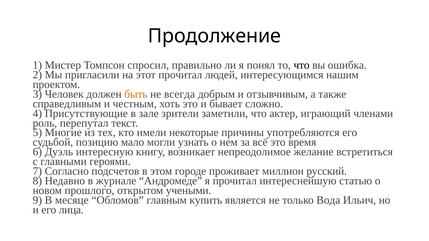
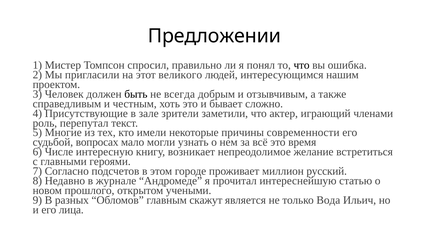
Продолжение: Продолжение -> Предложении
этот прочитал: прочитал -> великого
быть colour: orange -> black
употребляются: употребляются -> современности
позицию: позицию -> вопросах
Дуэль: Дуэль -> Числе
месяце: месяце -> разных
купить: купить -> скажут
